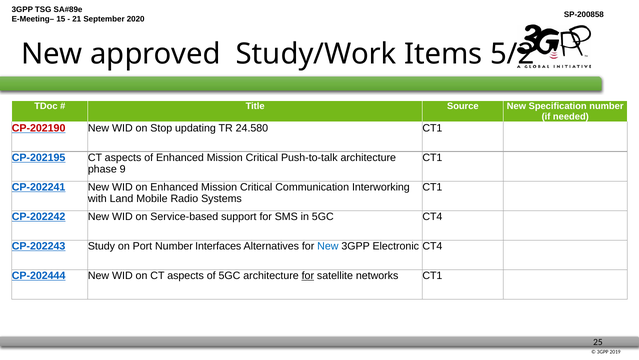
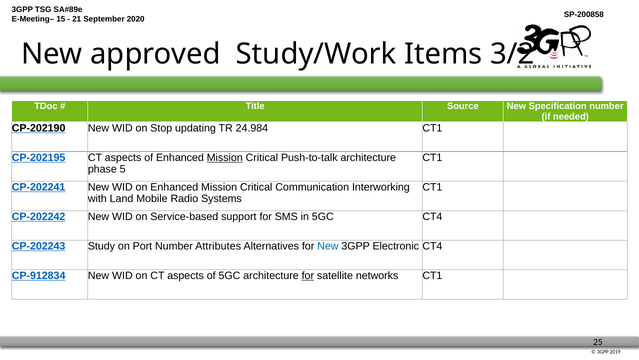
5/2: 5/2 -> 3/2
CP-202190 colour: red -> black
24.580: 24.580 -> 24.984
Mission at (225, 157) underline: none -> present
9: 9 -> 5
Interfaces: Interfaces -> Attributes
CP-202444: CP-202444 -> CP-912834
